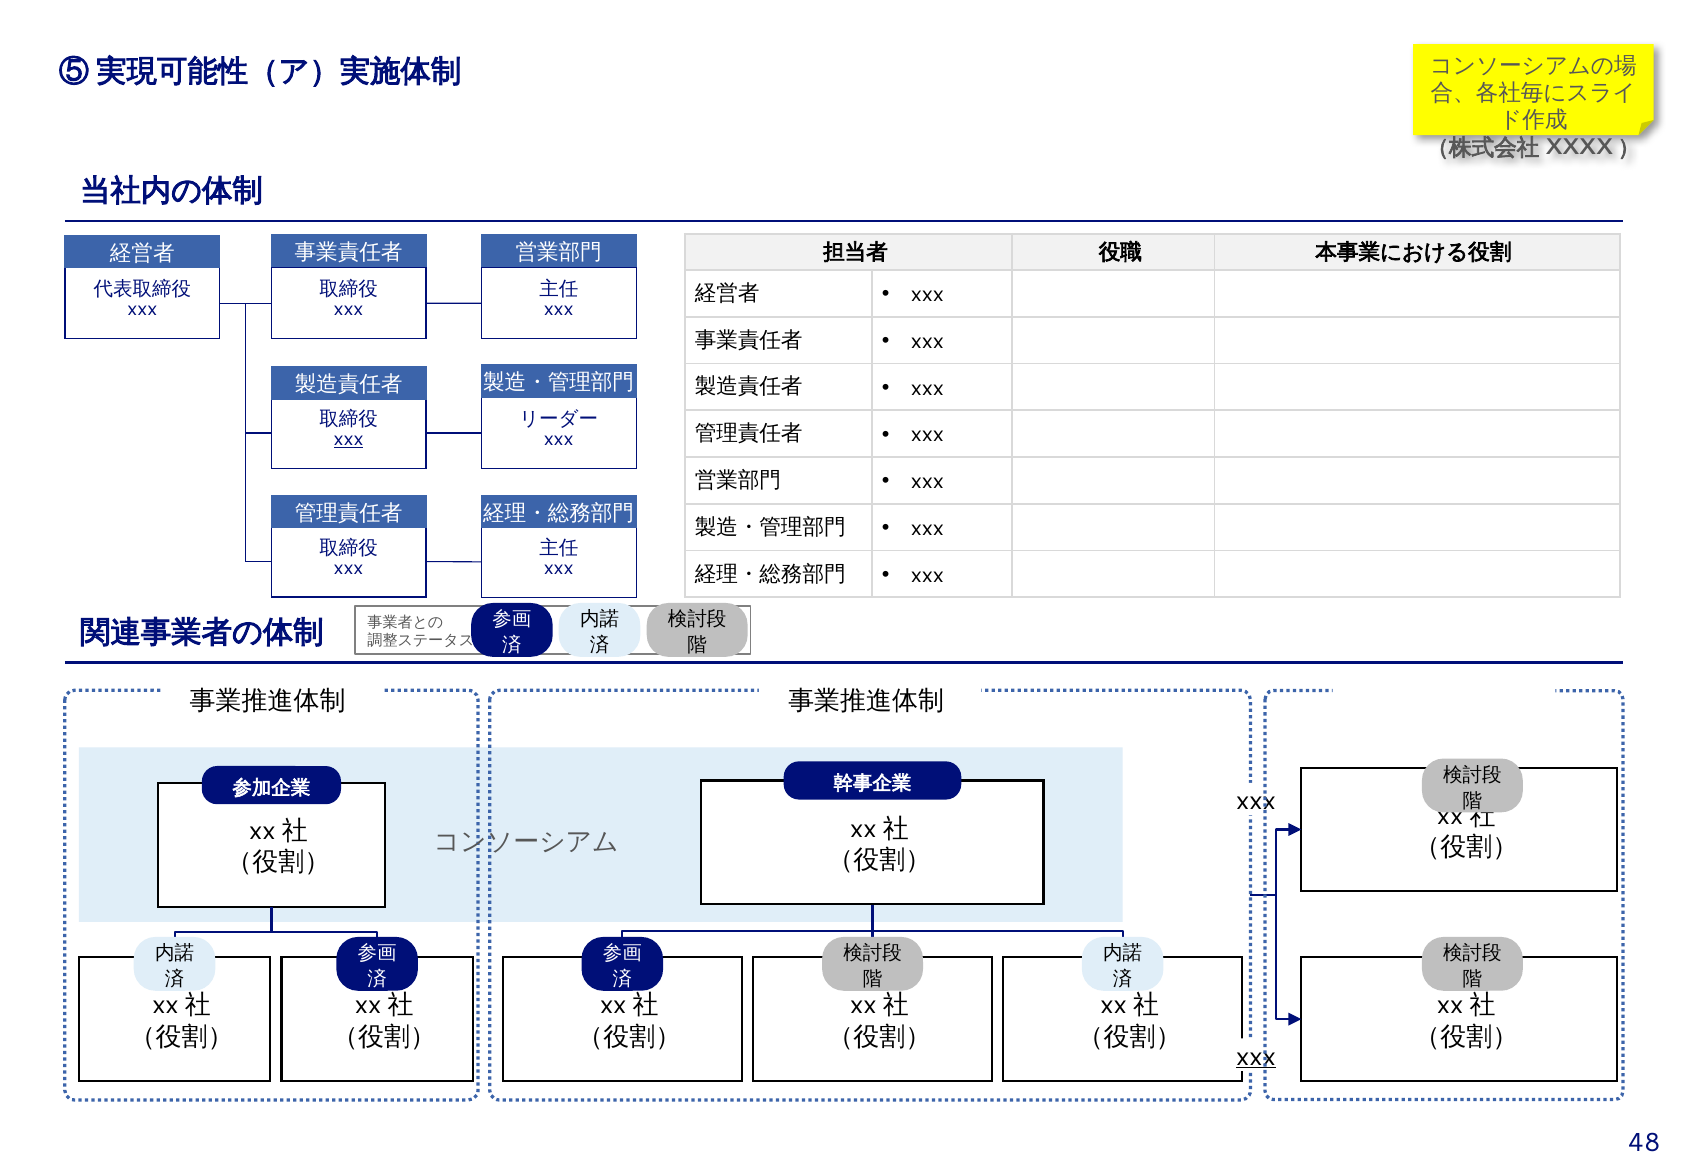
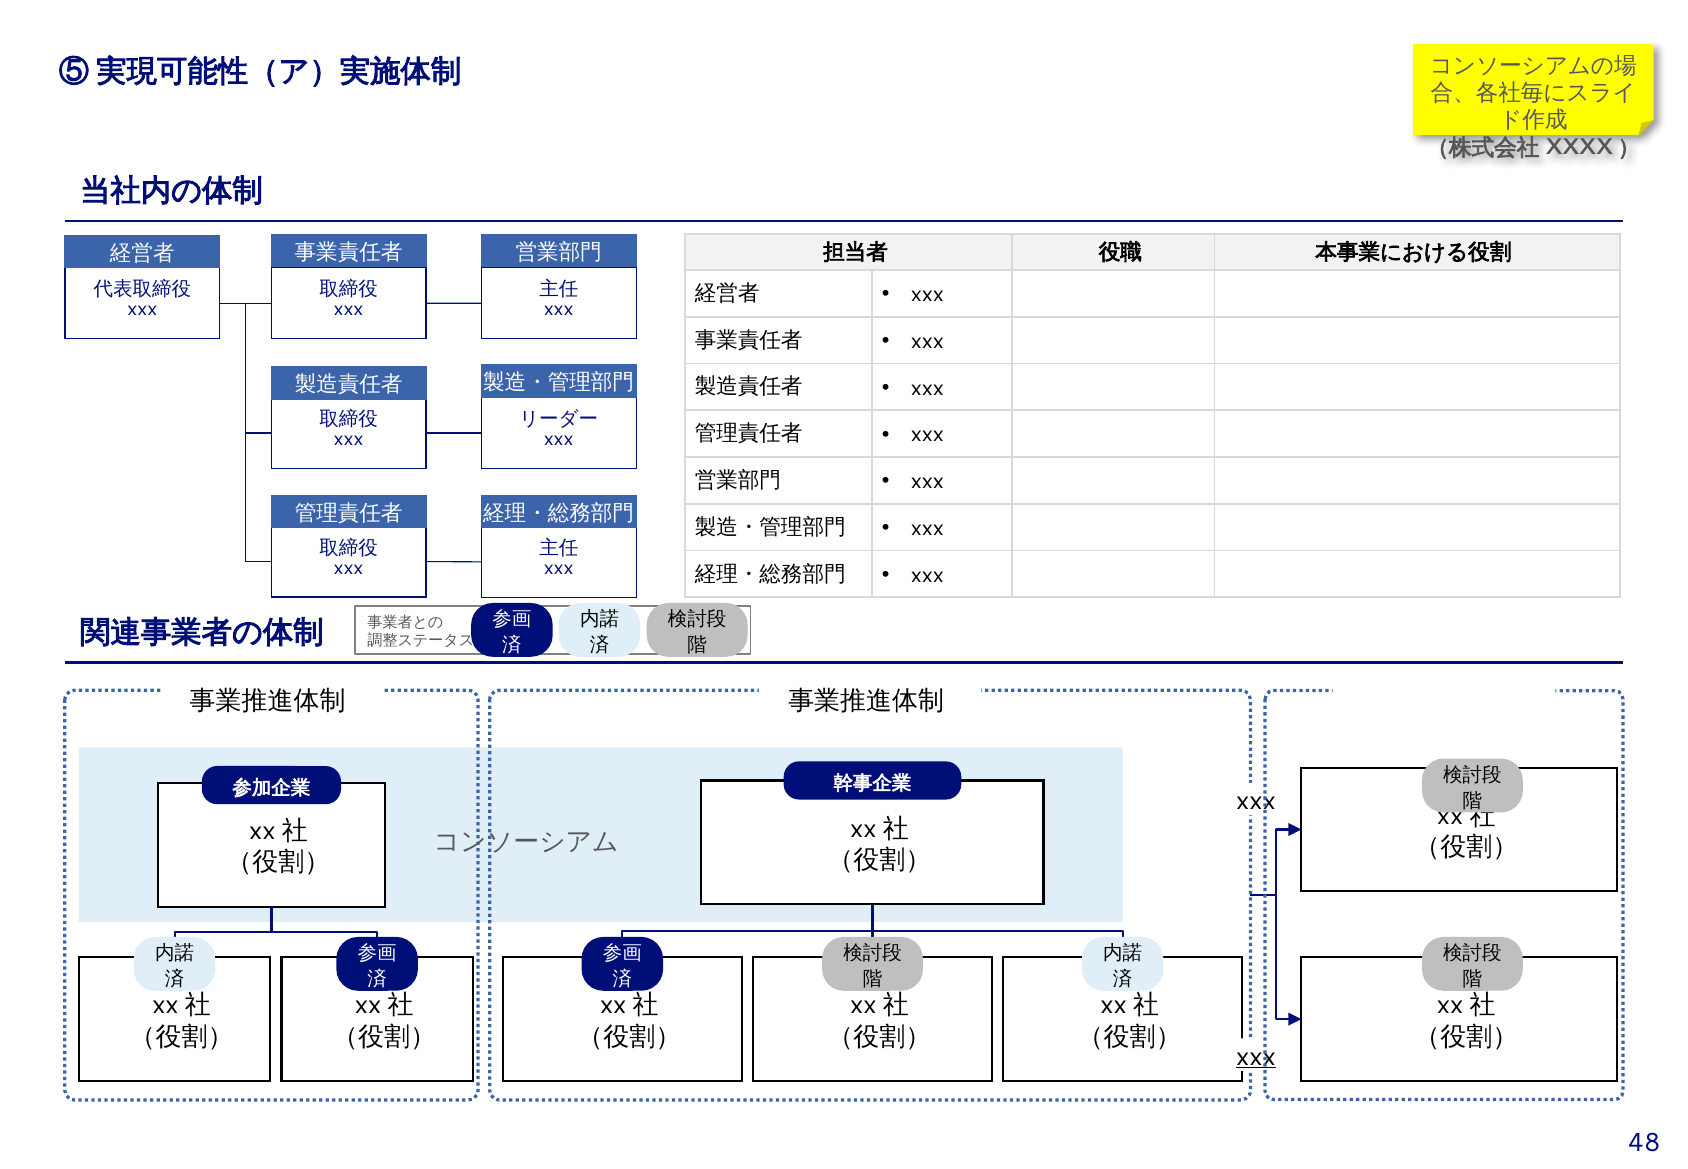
xxx at (349, 439) underline: present -> none
